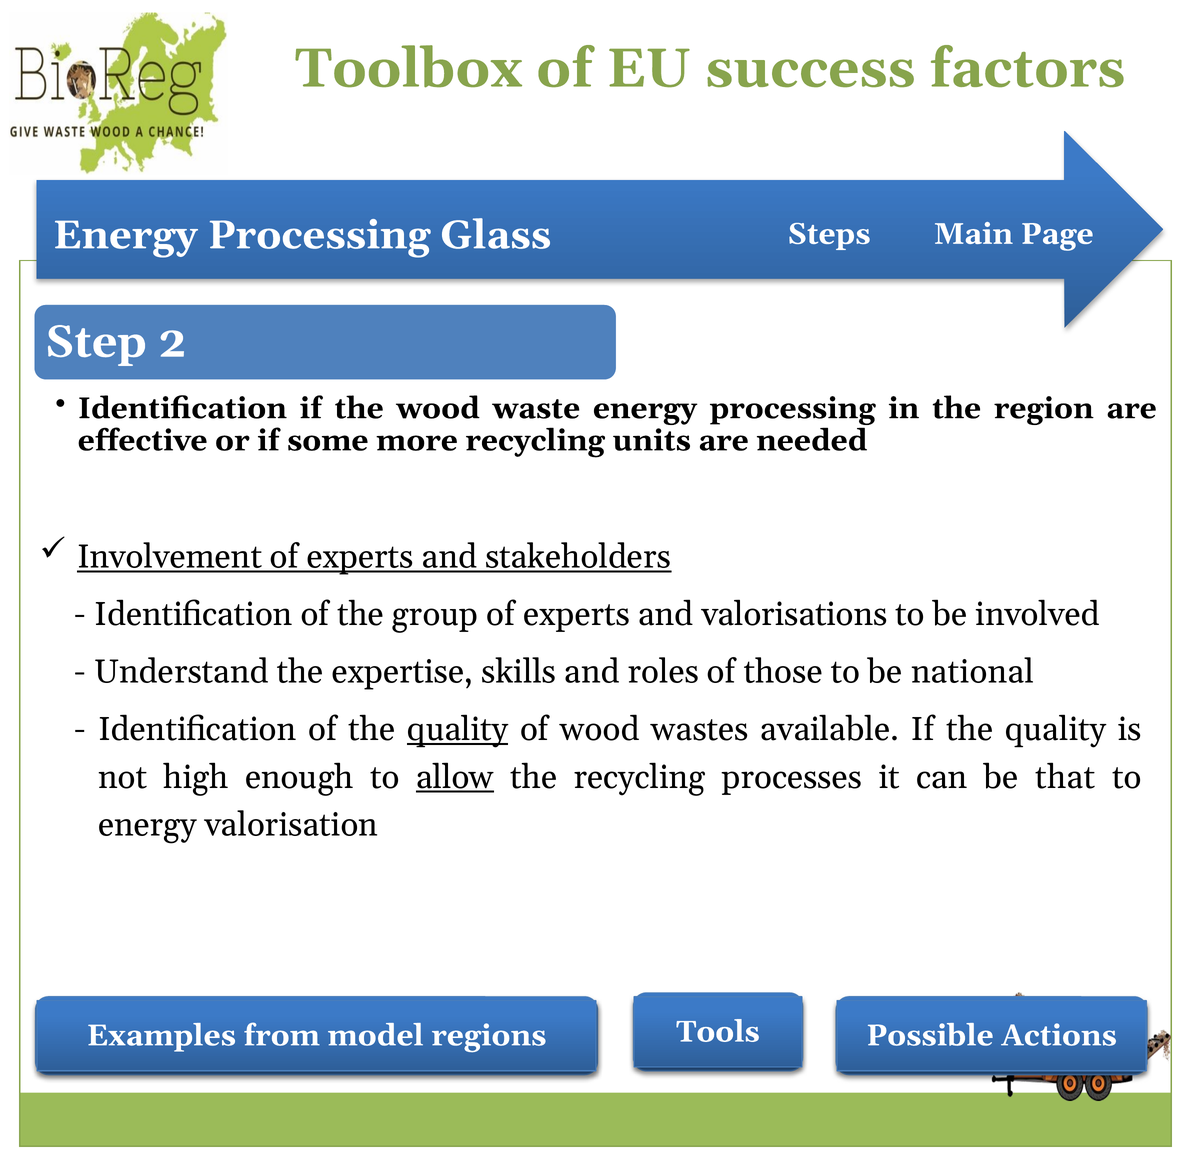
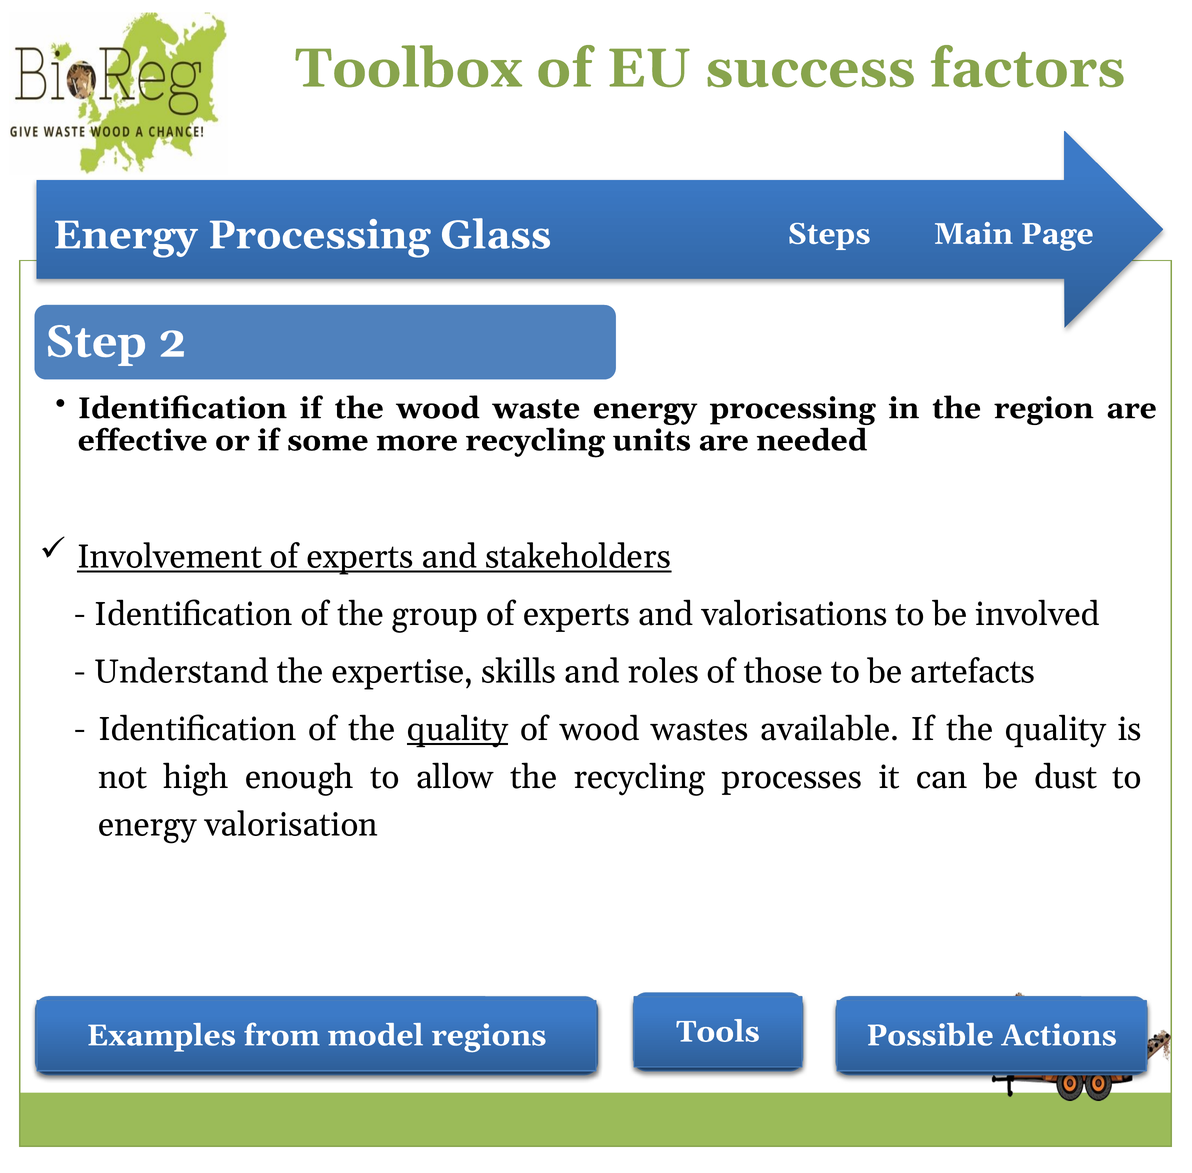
national: national -> artefacts
allow underline: present -> none
that: that -> dust
